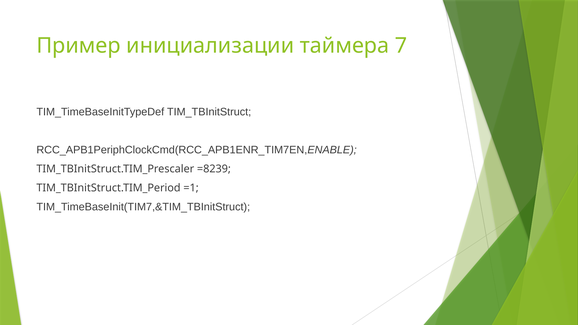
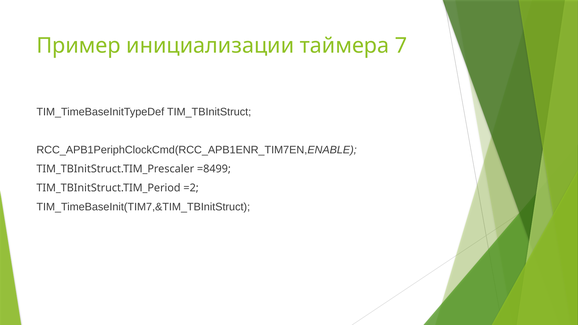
=8239: =8239 -> =8499
=1: =1 -> =2
